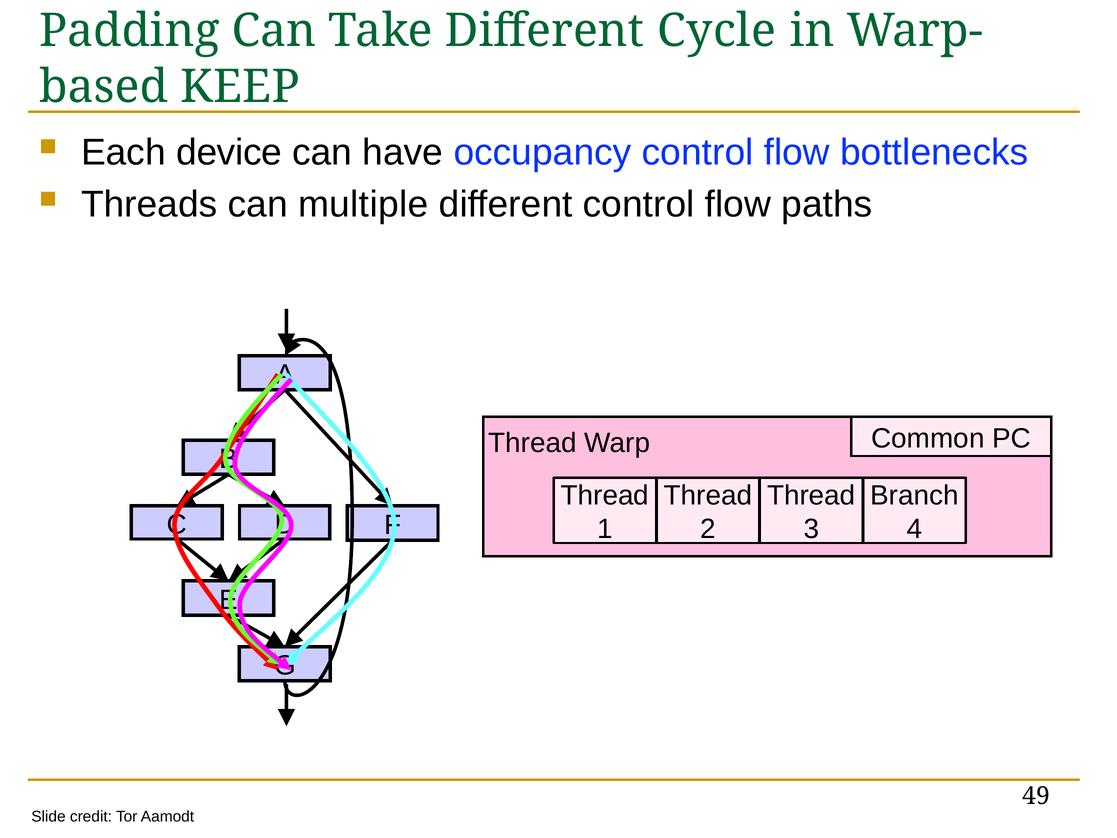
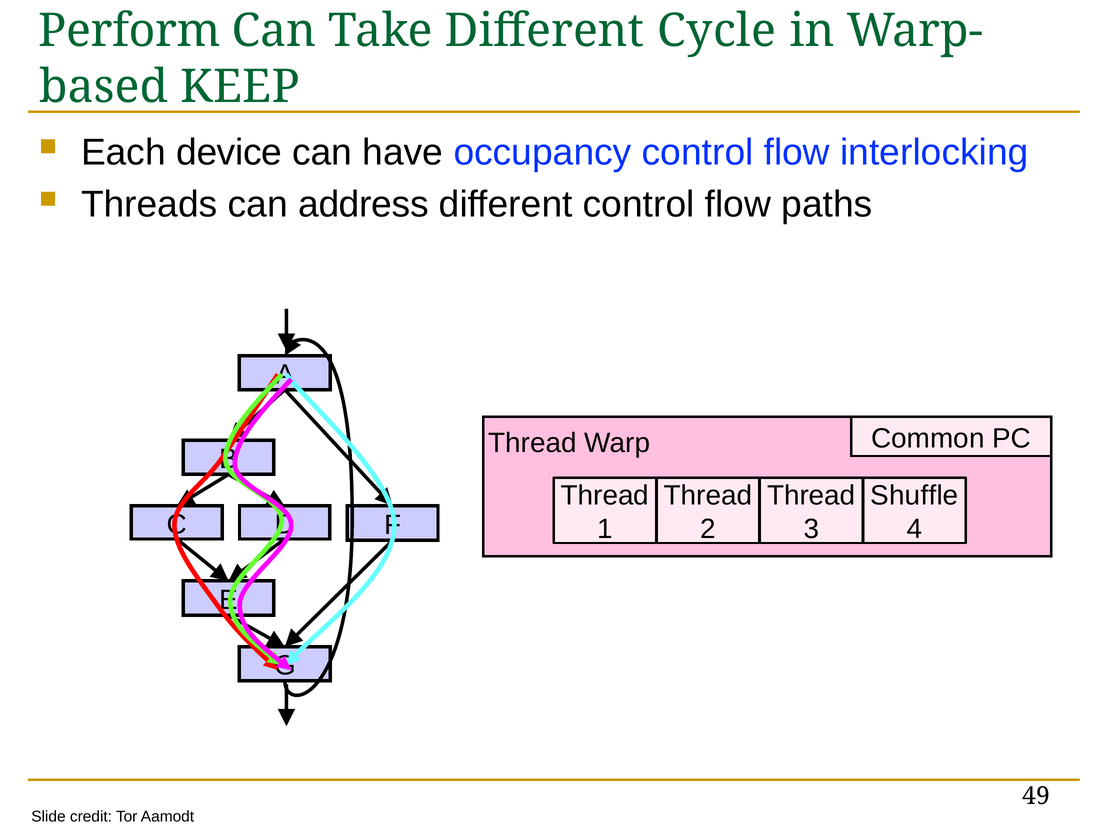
Padding: Padding -> Perform
bottlenecks: bottlenecks -> interlocking
multiple: multiple -> address
Branch: Branch -> Shuffle
